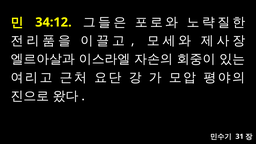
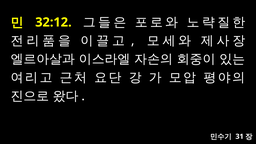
34:12: 34:12 -> 32:12
